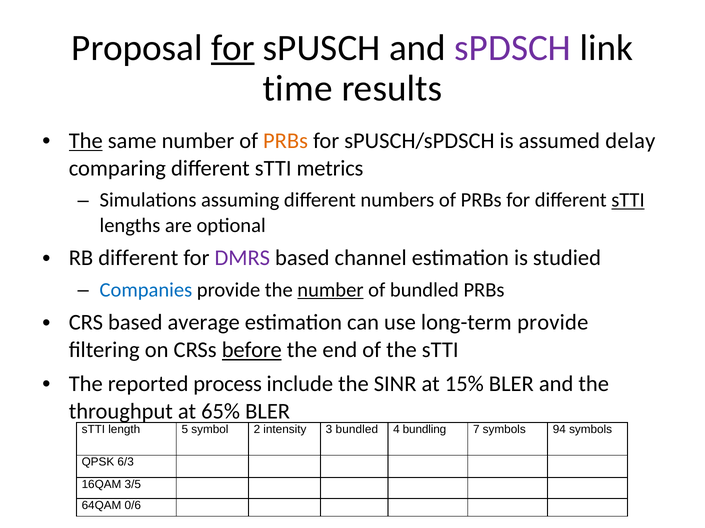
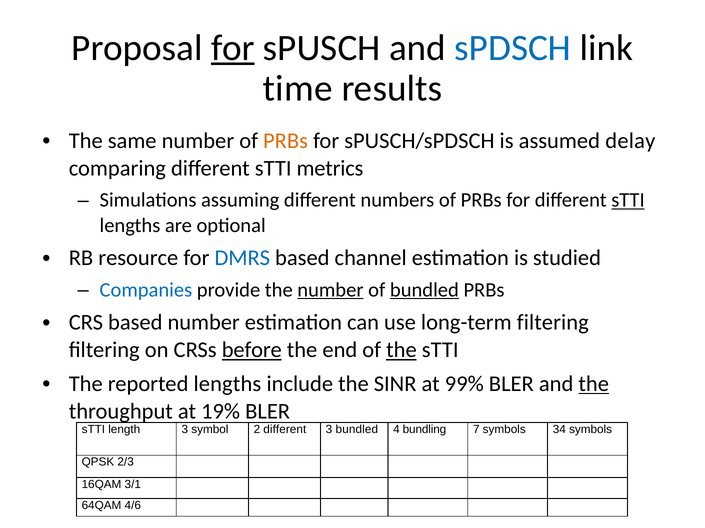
sPDSCH colour: purple -> blue
The at (86, 141) underline: present -> none
RB different: different -> resource
DMRS colour: purple -> blue
bundled at (424, 290) underline: none -> present
based average: average -> number
long-term provide: provide -> filtering
the at (401, 350) underline: none -> present
reported process: process -> lengths
15%: 15% -> 99%
the at (594, 384) underline: none -> present
65%: 65% -> 19%
length 5: 5 -> 3
2 intensity: intensity -> different
94: 94 -> 34
6/3: 6/3 -> 2/3
3/5: 3/5 -> 3/1
0/6: 0/6 -> 4/6
